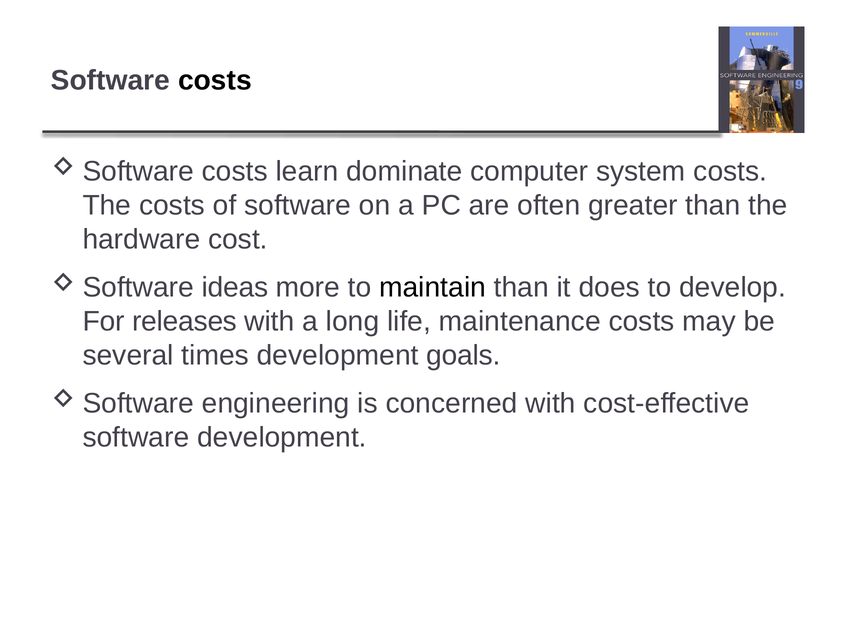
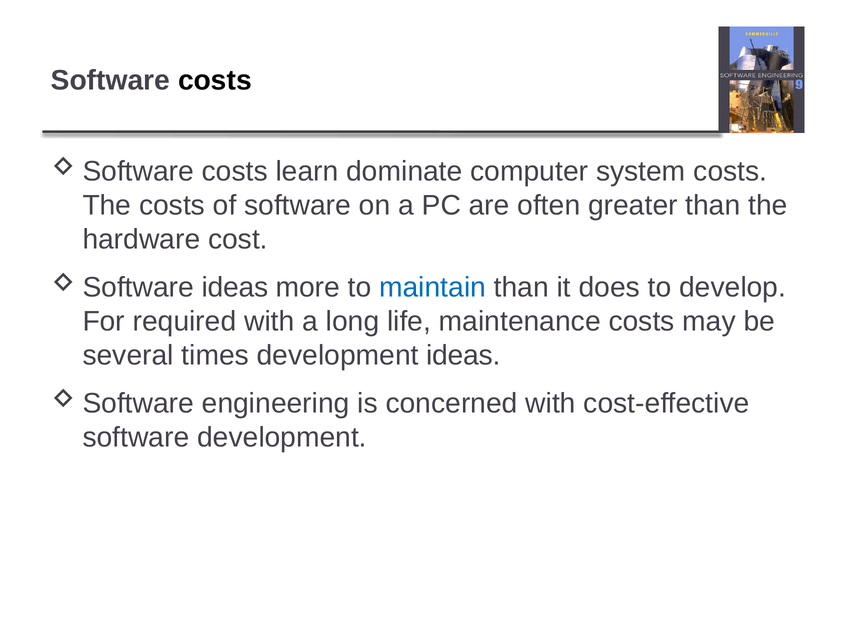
maintain colour: black -> blue
releases: releases -> required
development goals: goals -> ideas
